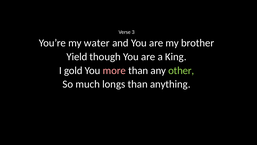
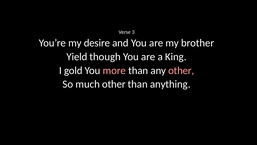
water: water -> desire
other at (181, 70) colour: light green -> pink
much longs: longs -> other
